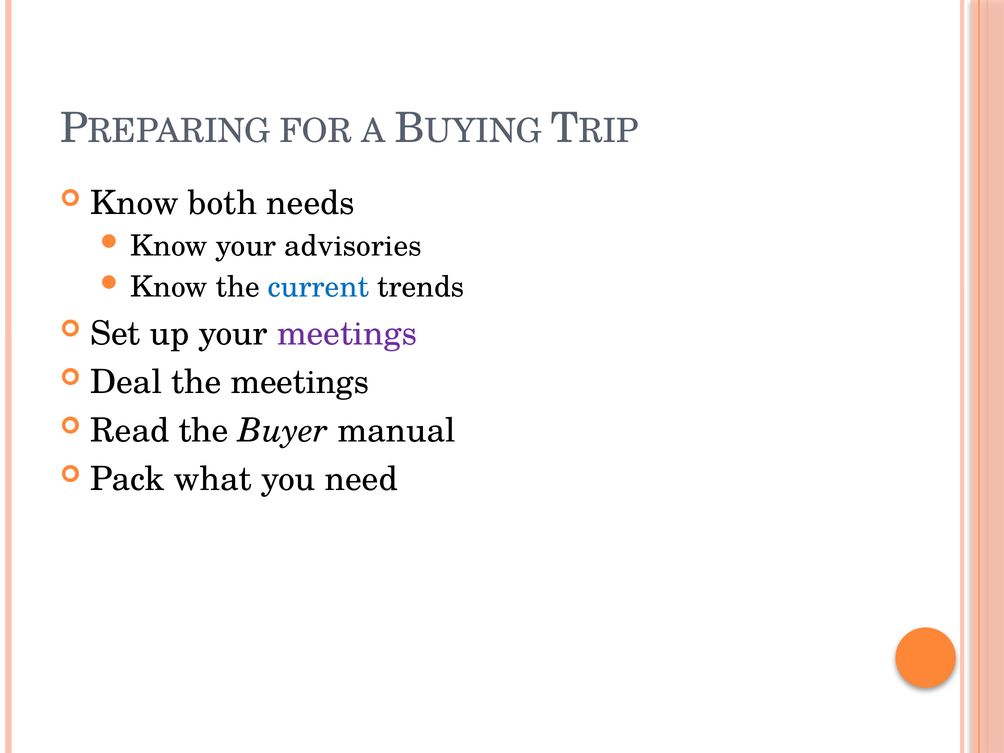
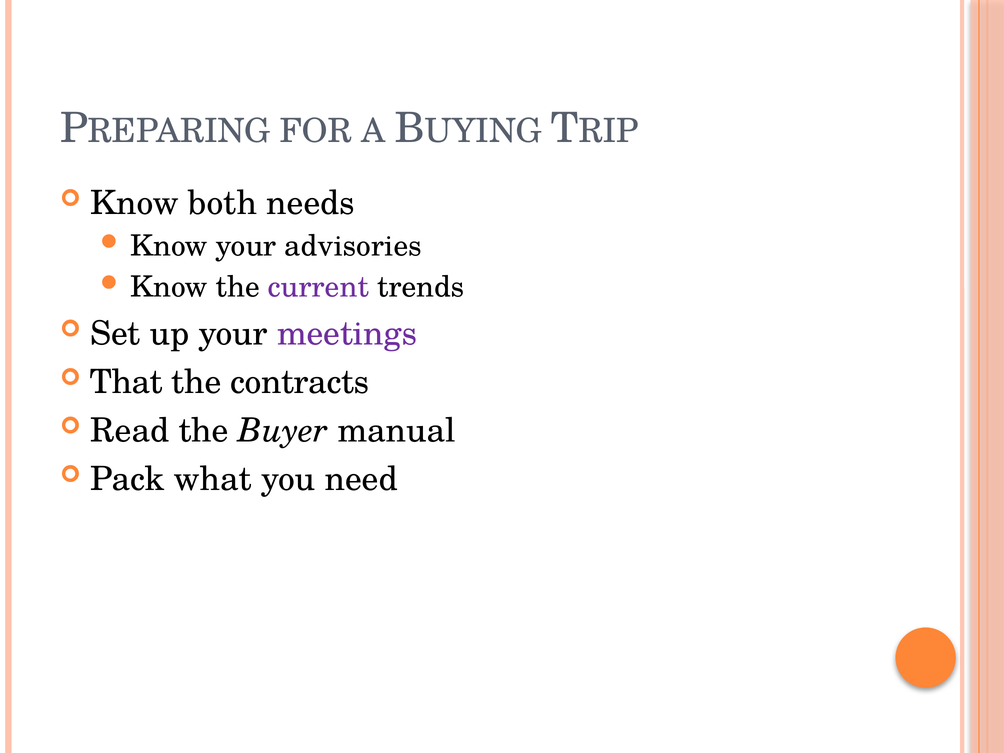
current colour: blue -> purple
Deal: Deal -> That
the meetings: meetings -> contracts
